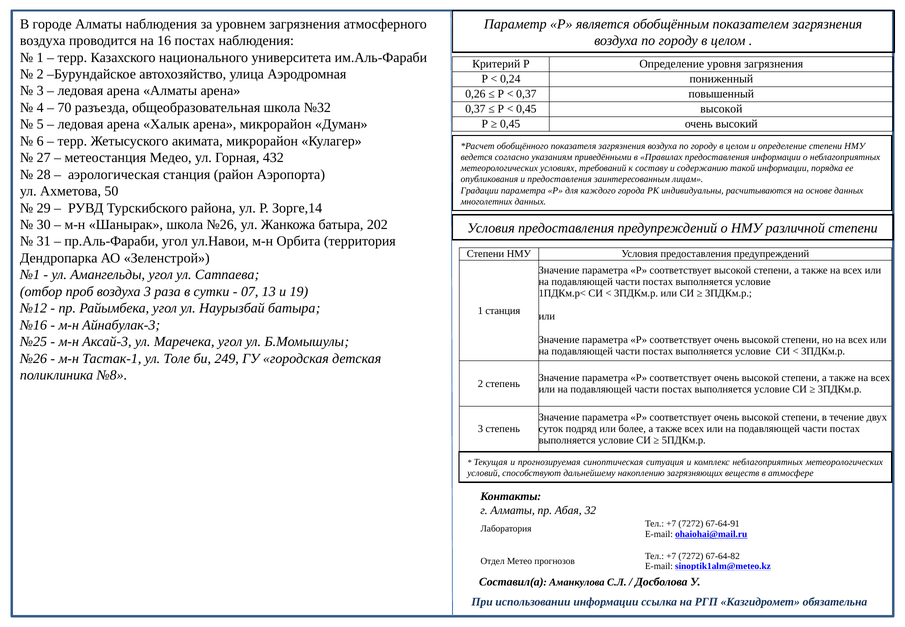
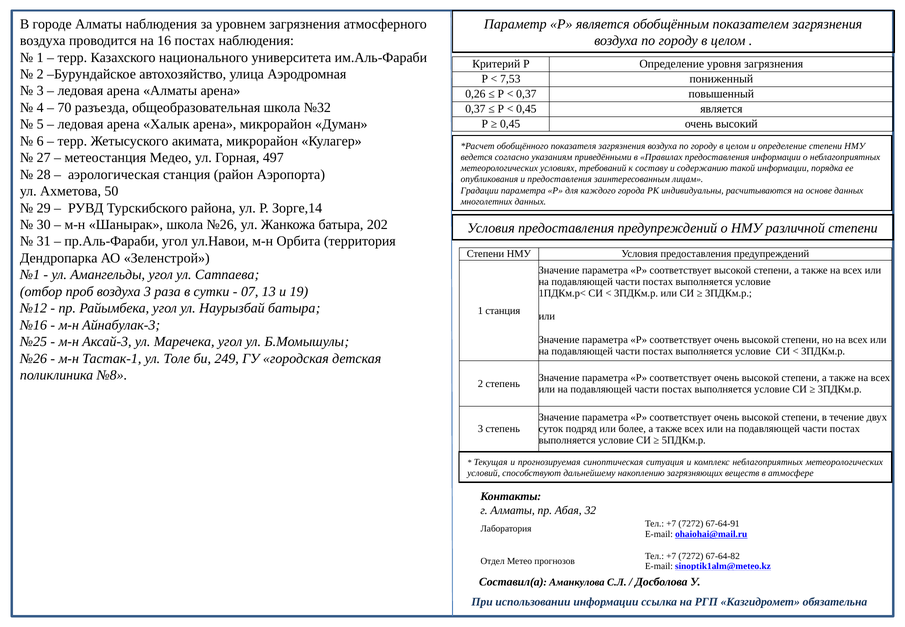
0,24: 0,24 -> 7,53
0,45 высокой: высокой -> является
432: 432 -> 497
